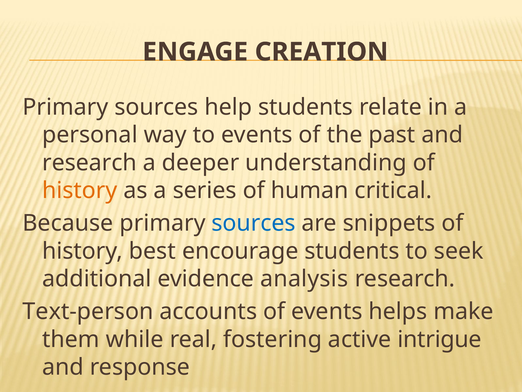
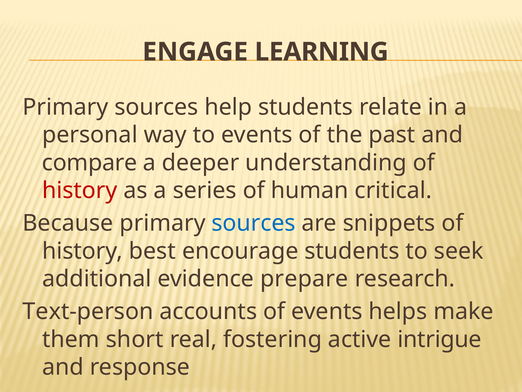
CREATION: CREATION -> LEARNING
research at (90, 163): research -> compare
history at (80, 190) colour: orange -> red
analysis: analysis -> prepare
while: while -> short
